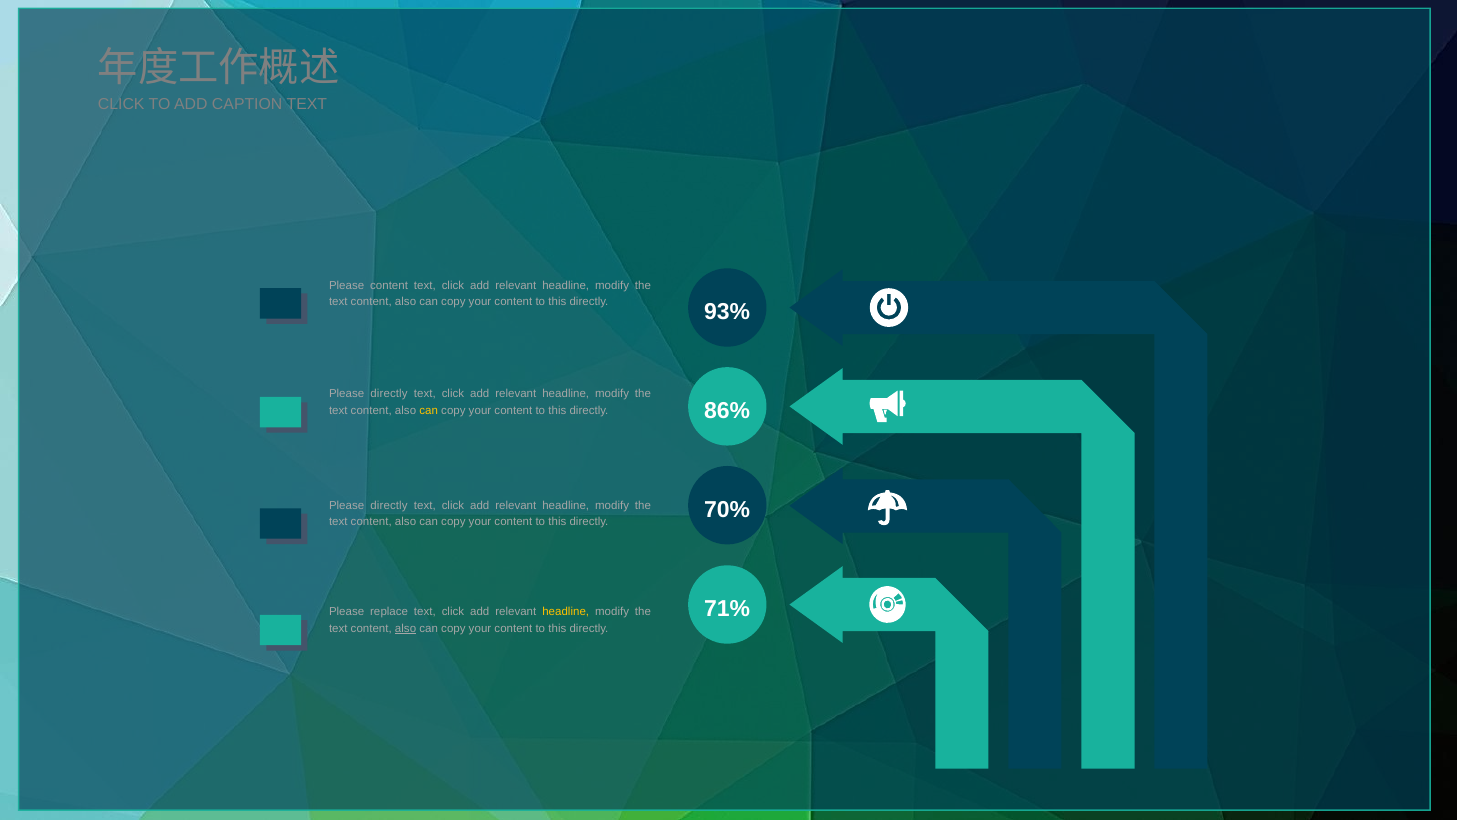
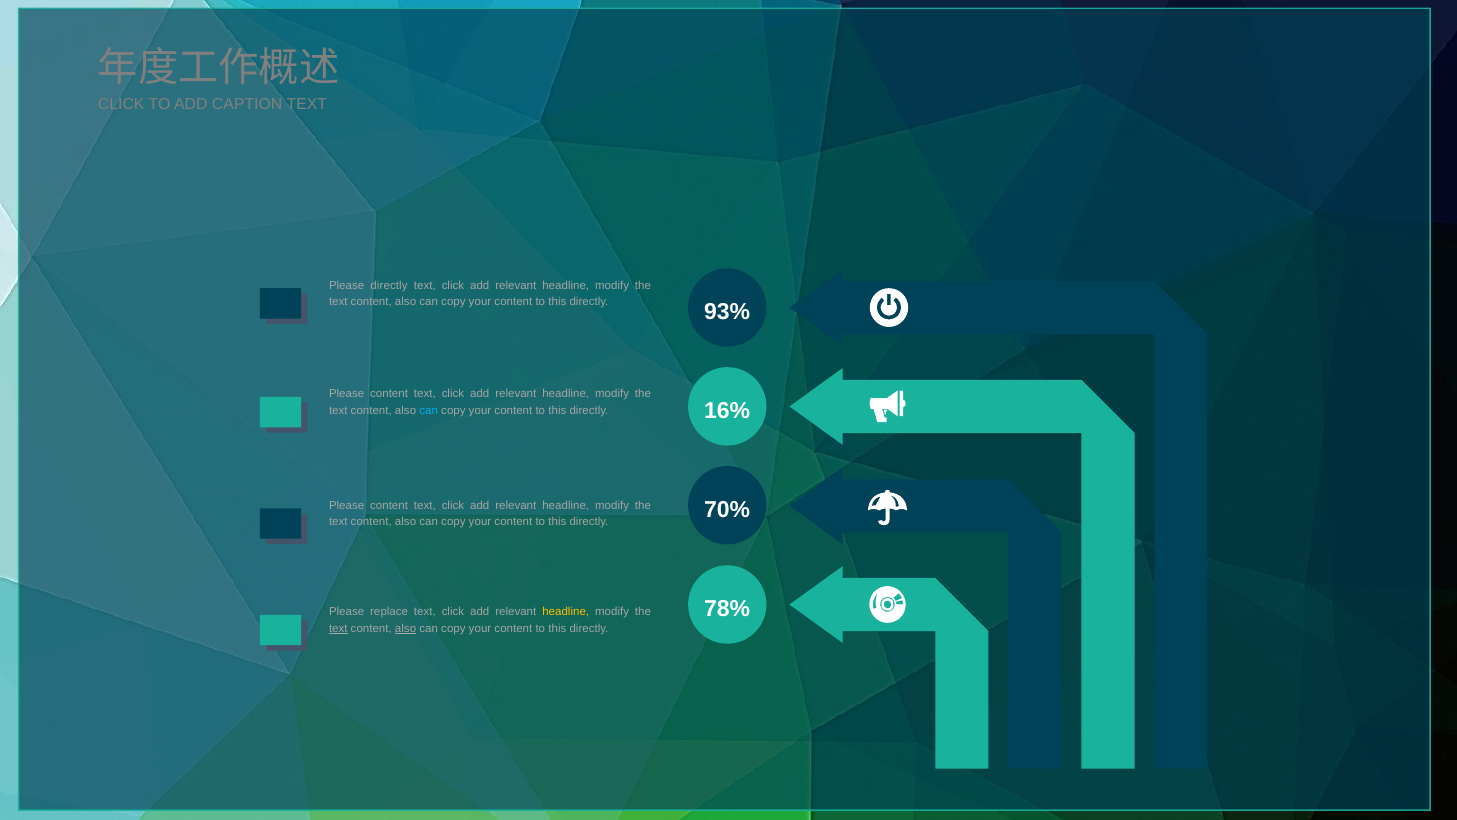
Please content: content -> directly
directly at (389, 394): directly -> content
86%: 86% -> 16%
can at (429, 410) colour: yellow -> light blue
directly at (389, 505): directly -> content
71%: 71% -> 78%
text at (338, 628) underline: none -> present
